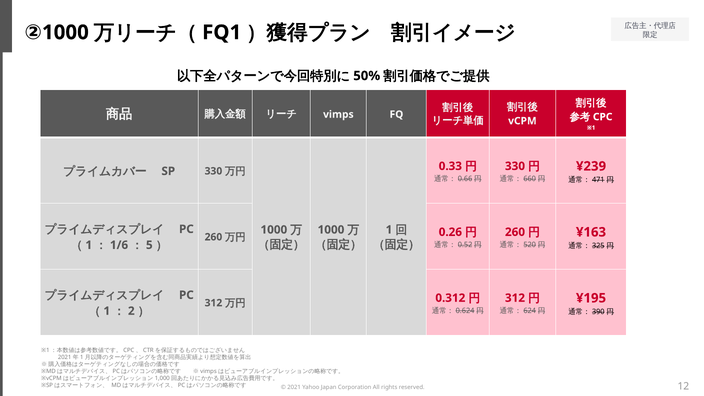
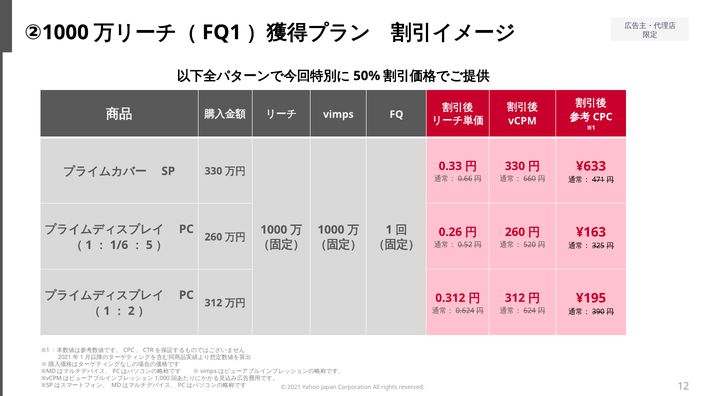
¥239: ¥239 -> ¥633
